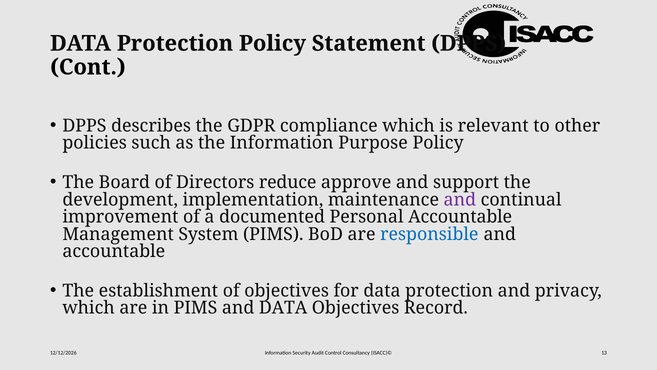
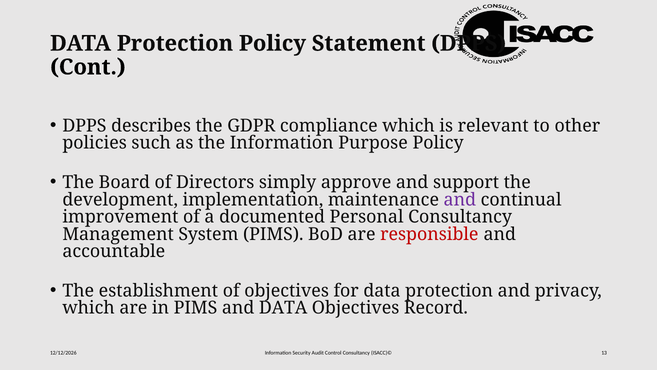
reduce: reduce -> simply
Personal Accountable: Accountable -> Consultancy
responsible colour: blue -> red
